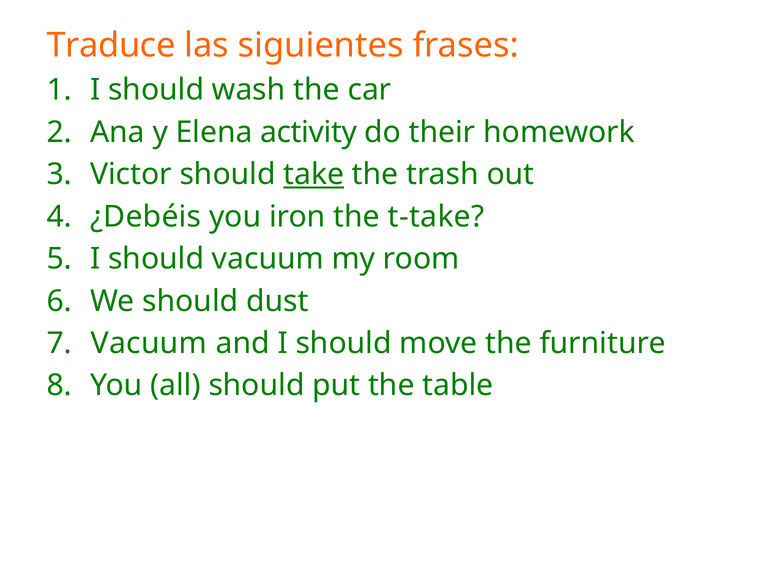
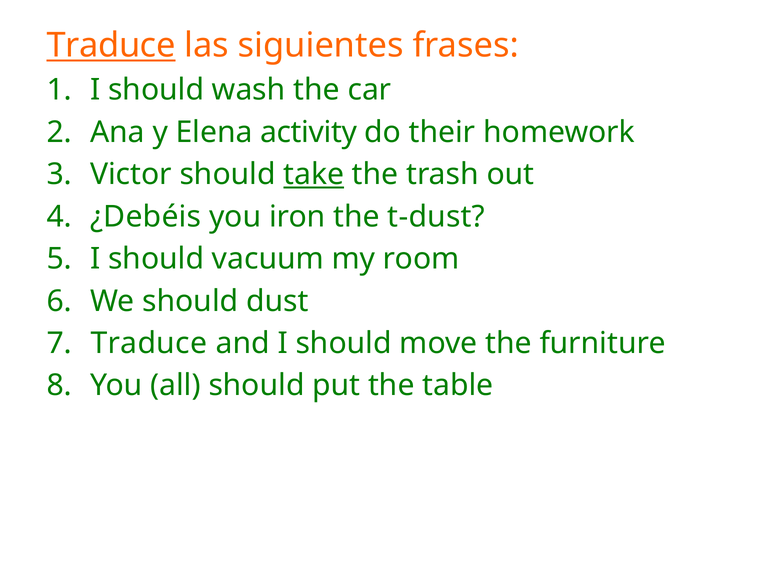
Traduce at (111, 46) underline: none -> present
t-take: t-take -> t-dust
Vacuum at (149, 343): Vacuum -> Traduce
